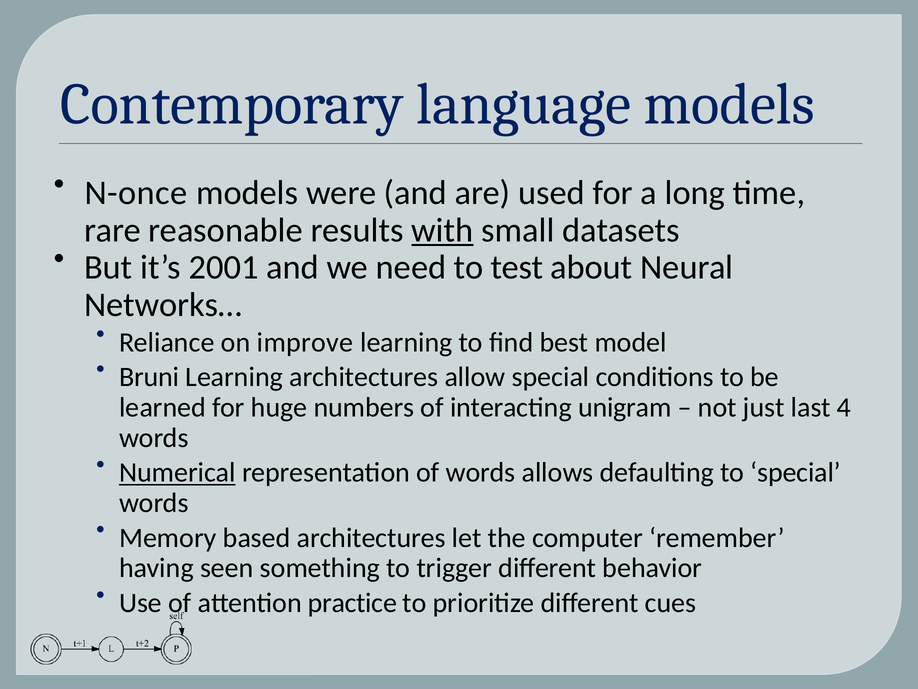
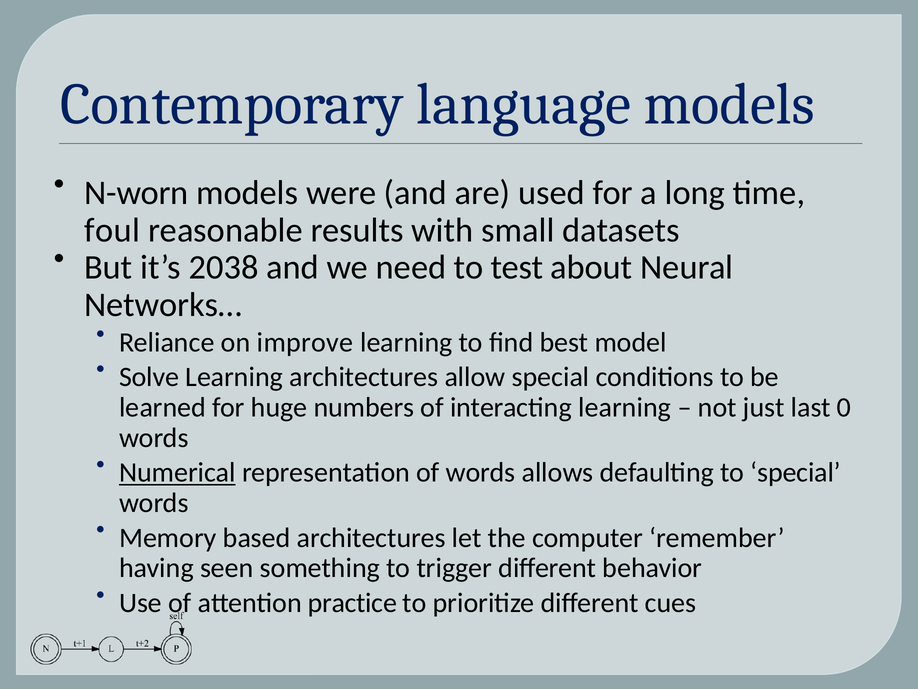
N-once: N-once -> N-worn
rare: rare -> foul
with underline: present -> none
2001: 2001 -> 2038
Bruni: Bruni -> Solve
interacting unigram: unigram -> learning
4: 4 -> 0
